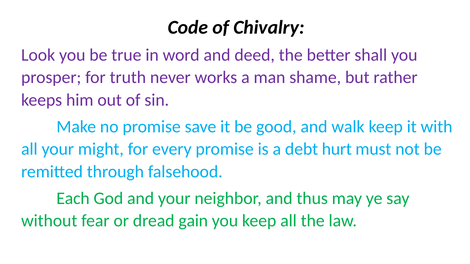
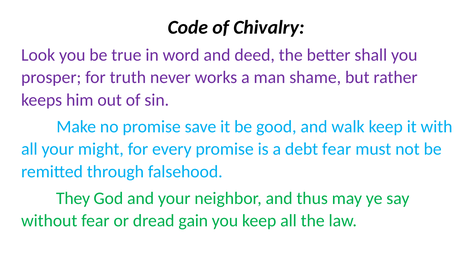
debt hurt: hurt -> fear
Each: Each -> They
